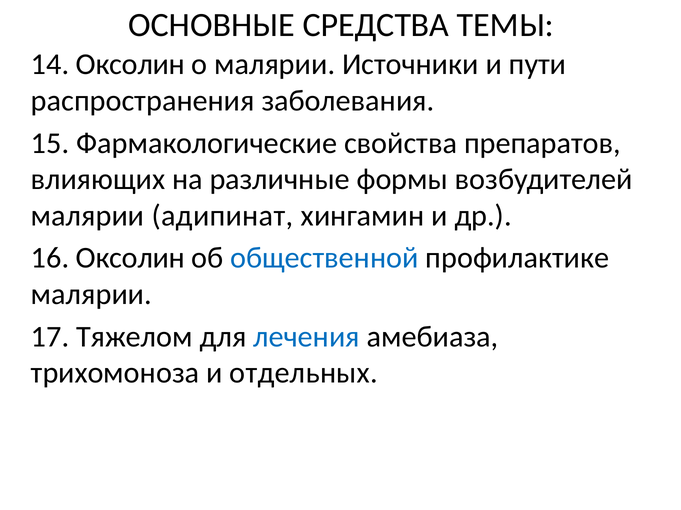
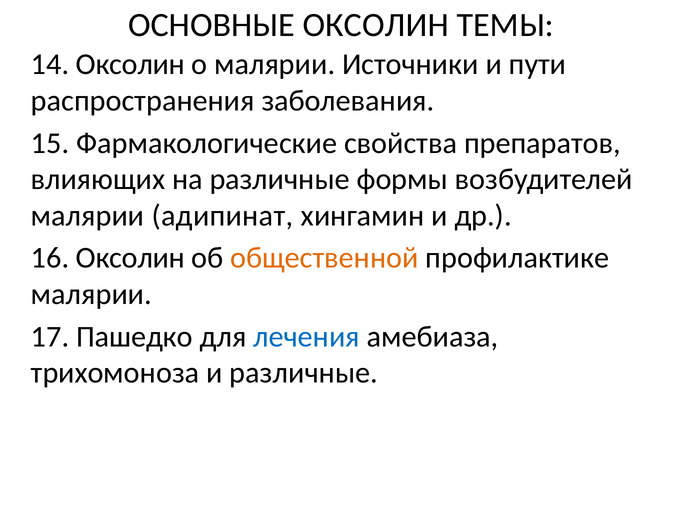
ОСНОВНЫЕ СРЕДСТВА: СРЕДСТВА -> ОКСОЛИН
общественной colour: blue -> orange
Тяжелом: Тяжелом -> Пашедко
и отдельных: отдельных -> различные
